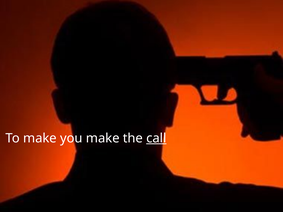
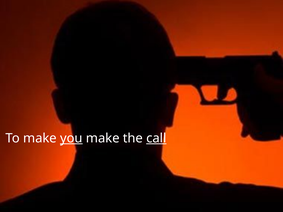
you underline: none -> present
